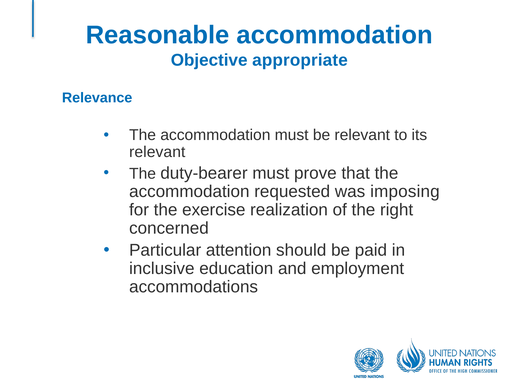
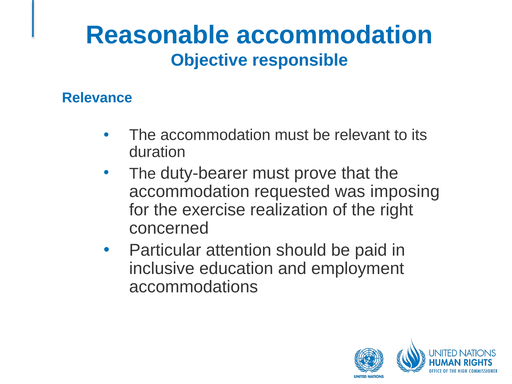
appropriate: appropriate -> responsible
relevant at (157, 152): relevant -> duration
